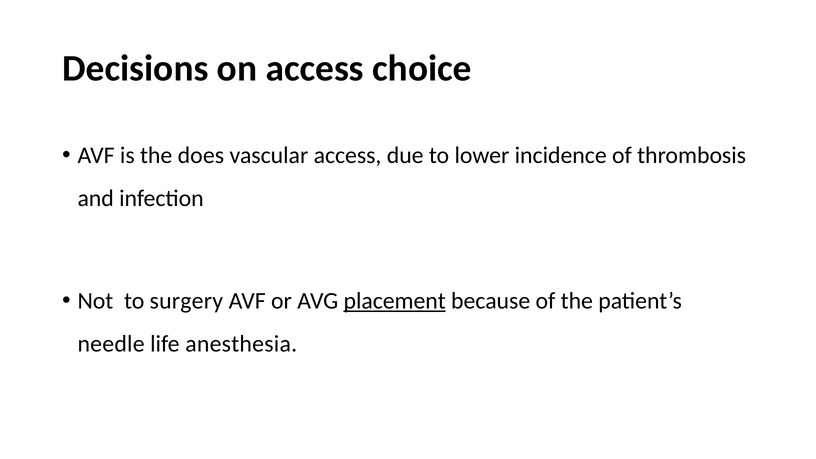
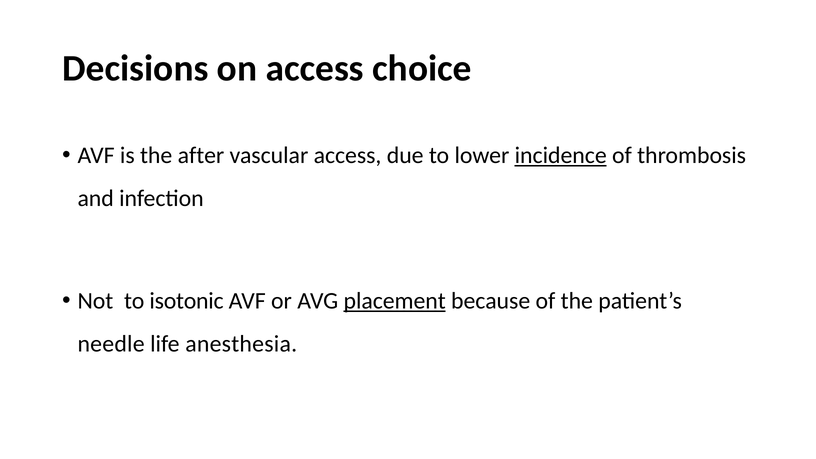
does: does -> after
incidence underline: none -> present
surgery: surgery -> isotonic
